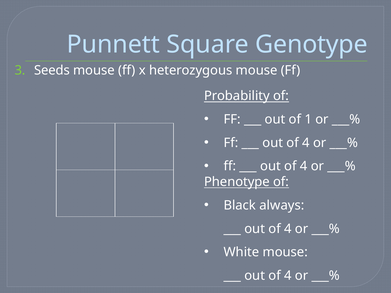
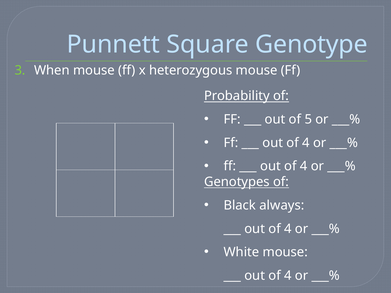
Seeds: Seeds -> When
1: 1 -> 5
Phenotype: Phenotype -> Genotypes
